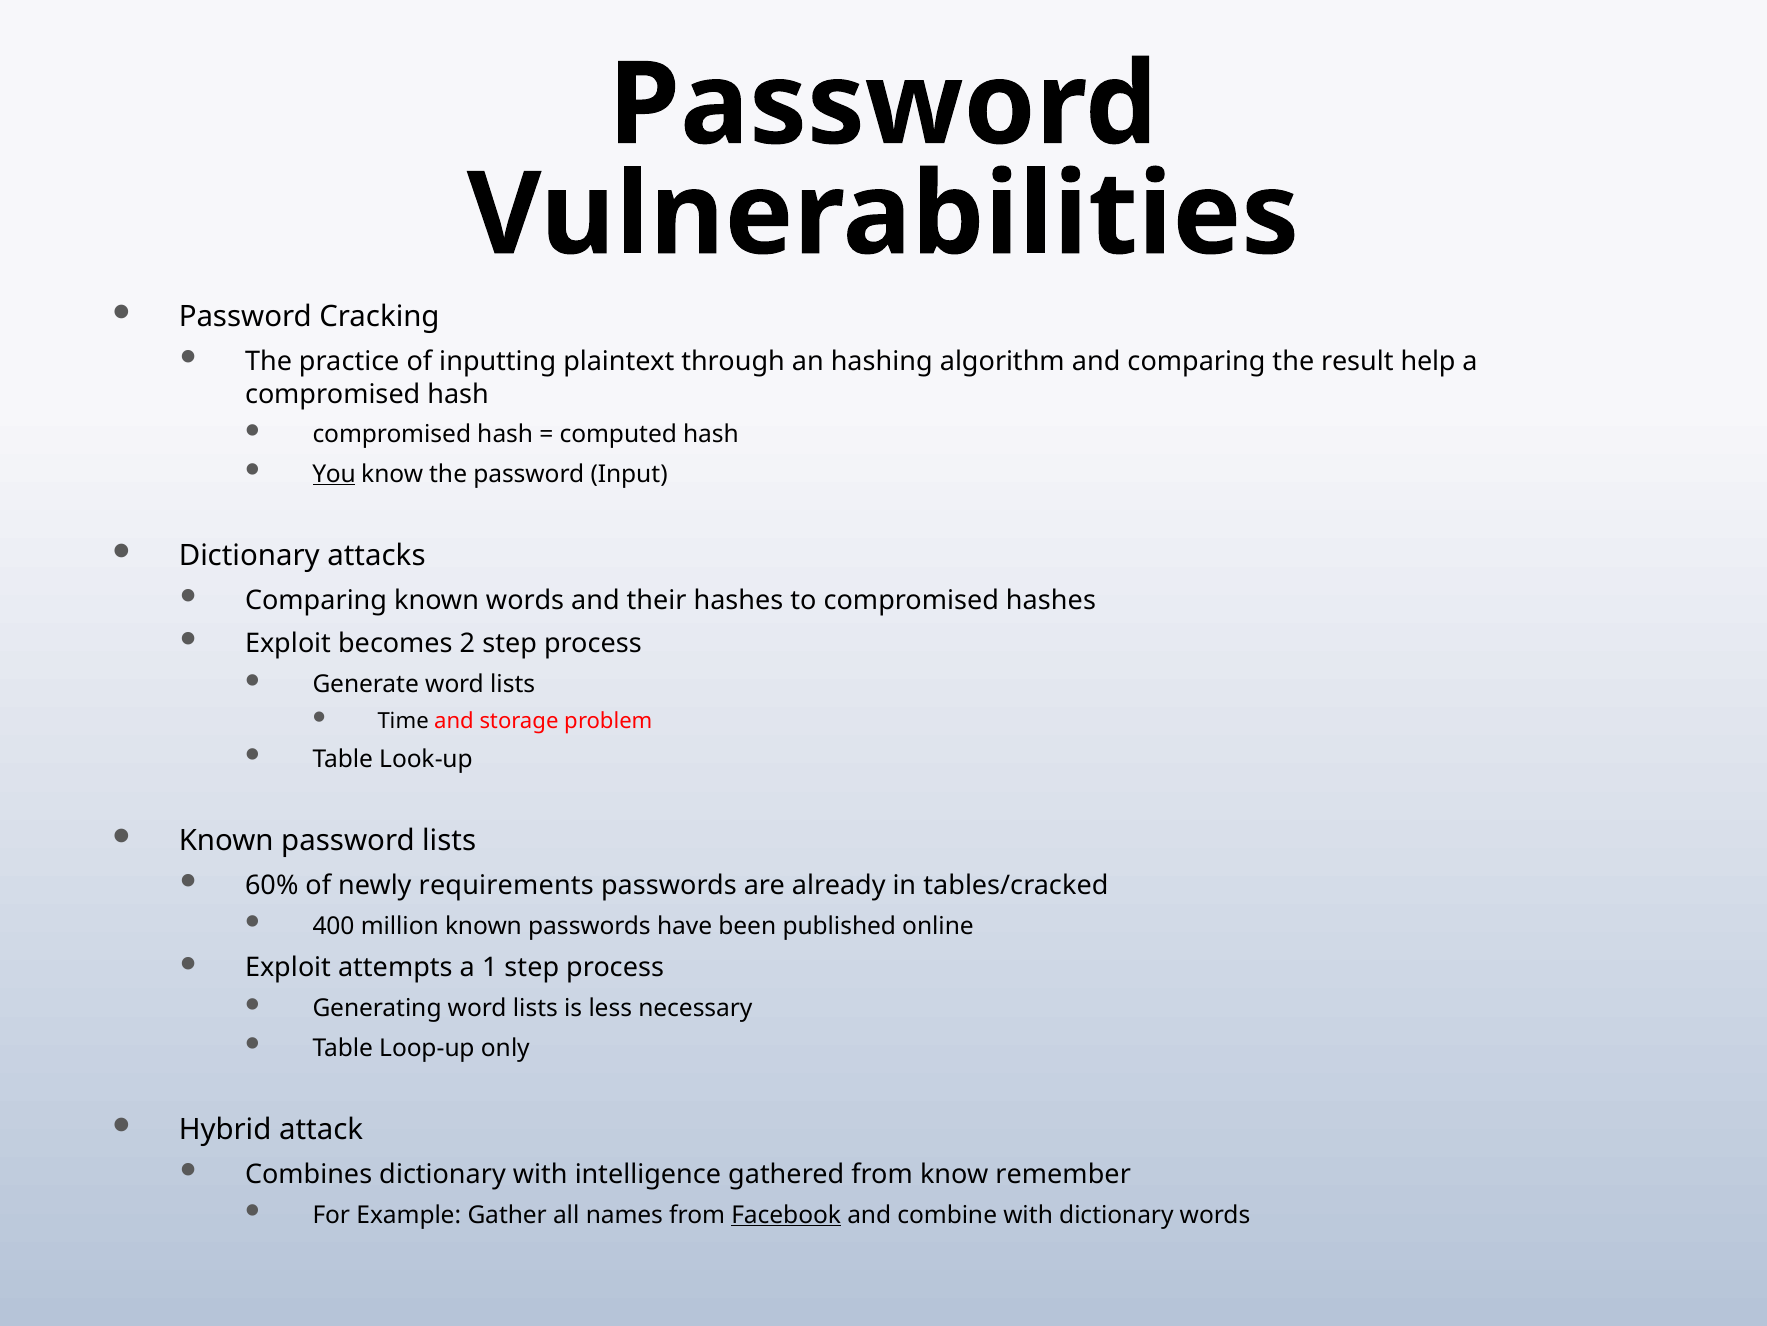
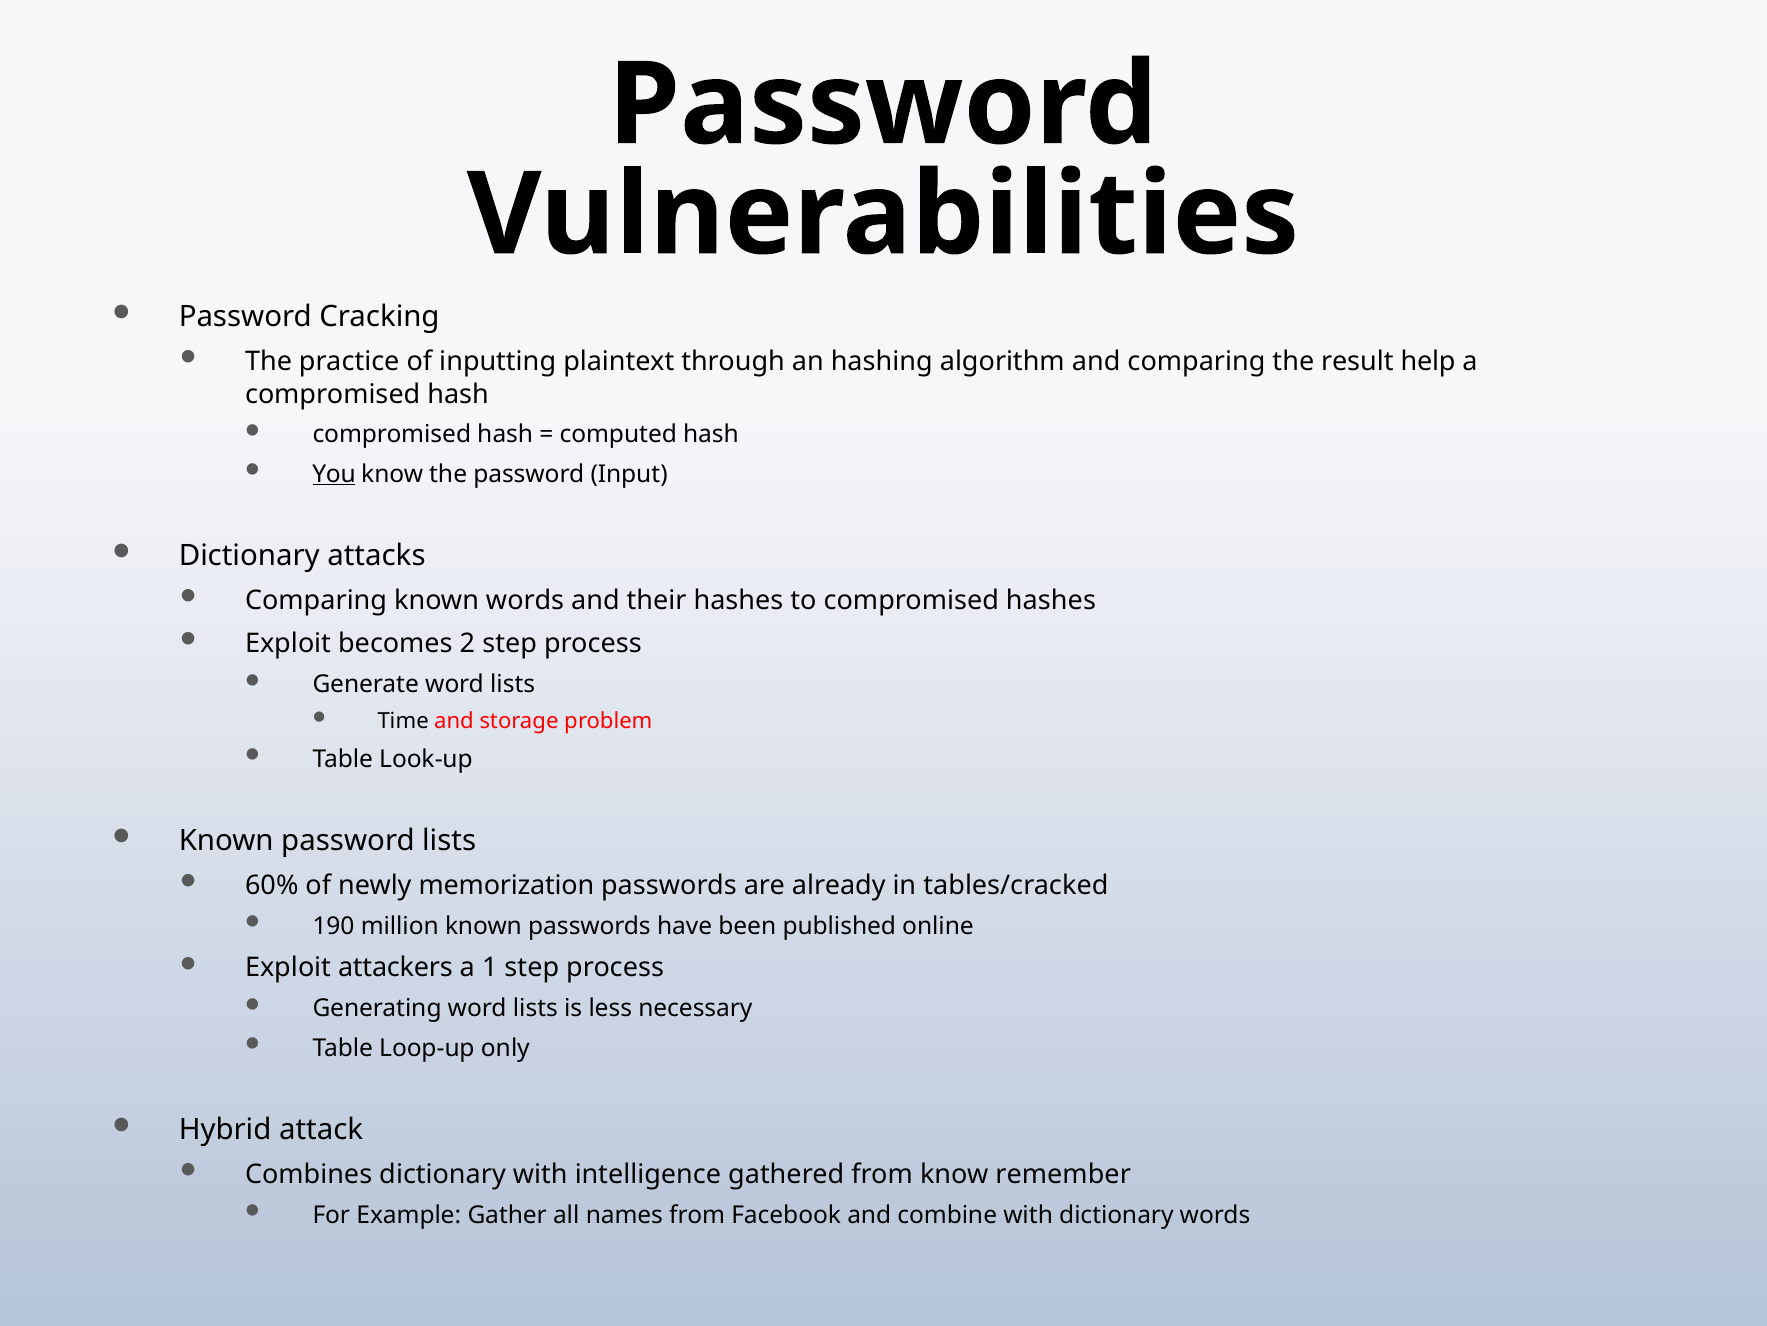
requirements: requirements -> memorization
400: 400 -> 190
attempts: attempts -> attackers
Facebook underline: present -> none
